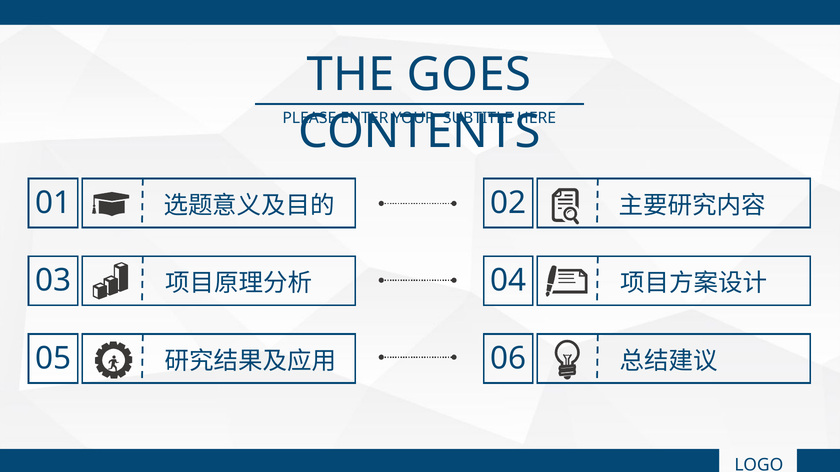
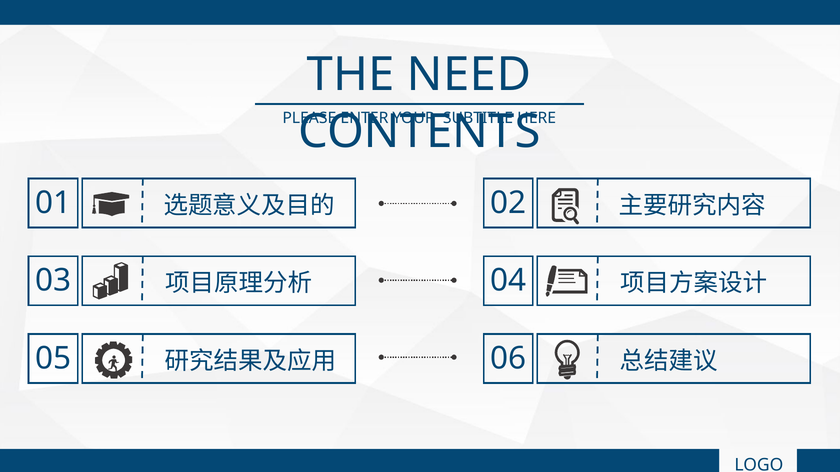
GOES: GOES -> NEED
